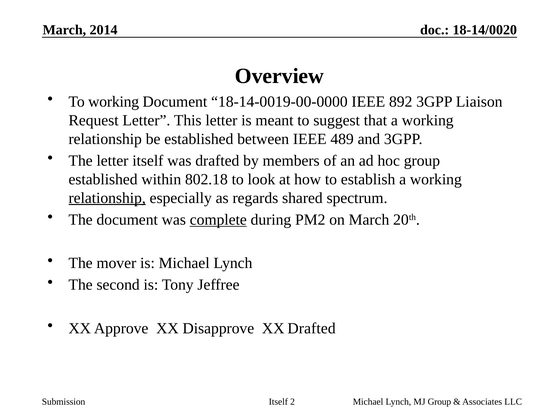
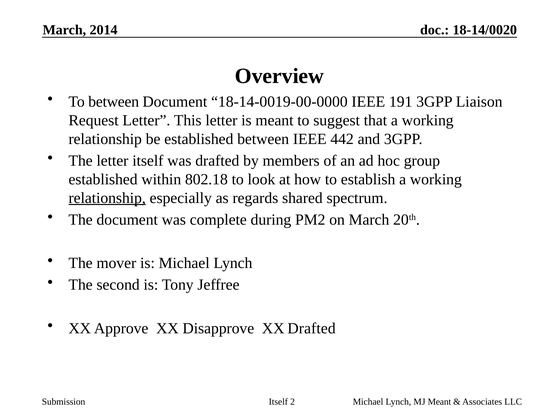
To working: working -> between
892: 892 -> 191
489: 489 -> 442
complete underline: present -> none
MJ Group: Group -> Meant
